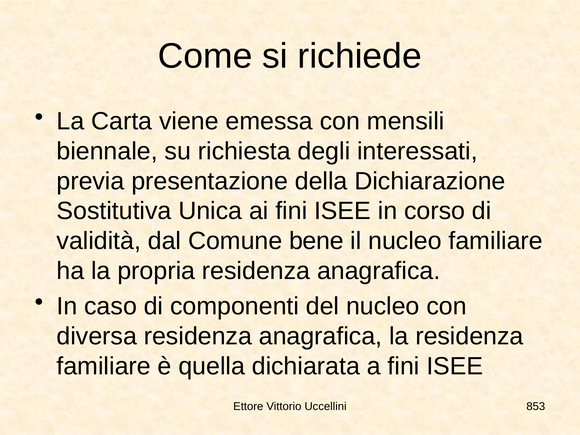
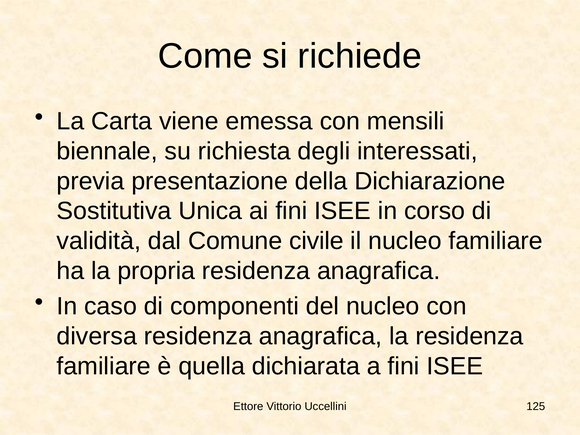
bene: bene -> civile
853: 853 -> 125
